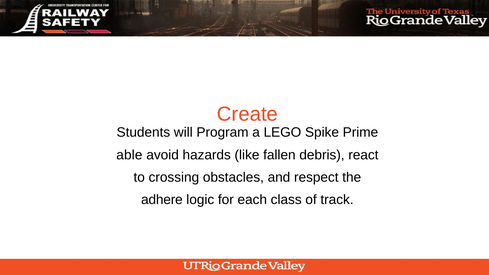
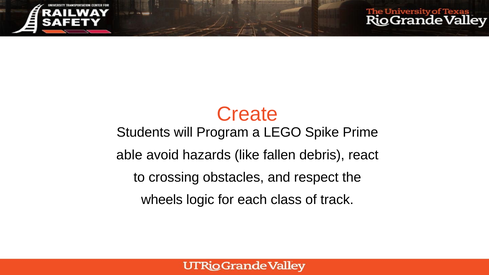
adhere: adhere -> wheels
